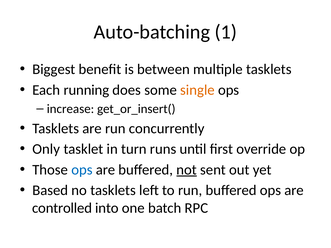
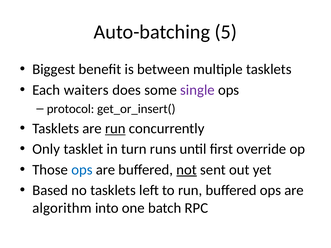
1: 1 -> 5
running: running -> waiters
single colour: orange -> purple
increase: increase -> protocol
run at (115, 129) underline: none -> present
controlled: controlled -> algorithm
